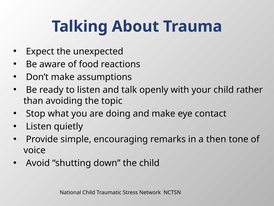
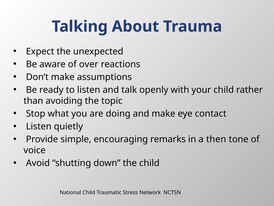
food: food -> over
